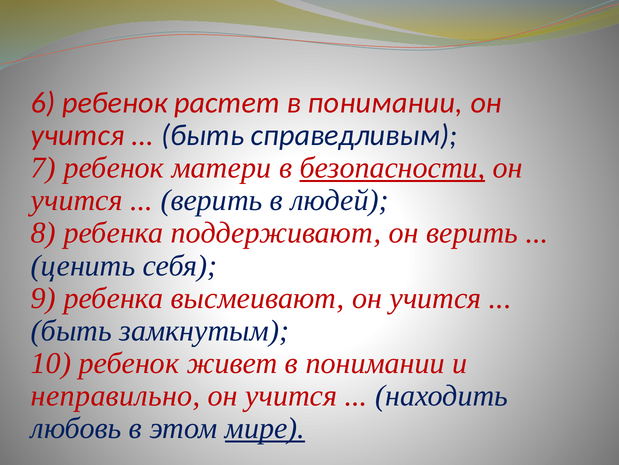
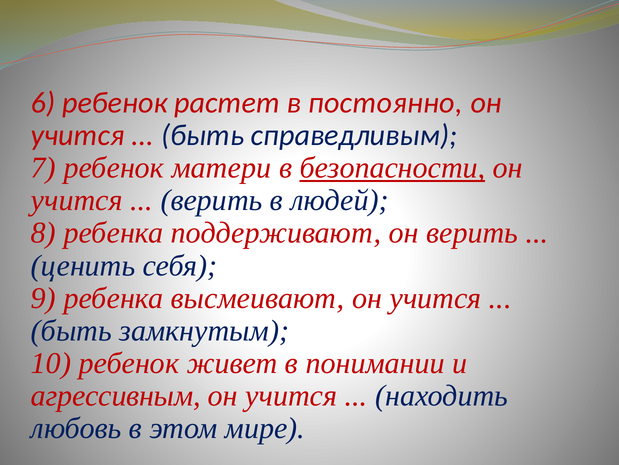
растет в понимании: понимании -> постоянно
неправильно: неправильно -> агрессивным
мире underline: present -> none
